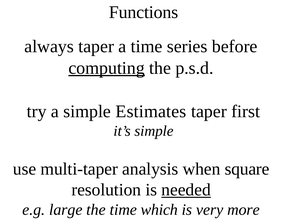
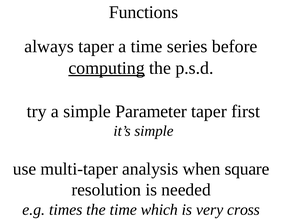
Estimates: Estimates -> Parameter
needed underline: present -> none
large: large -> times
more: more -> cross
